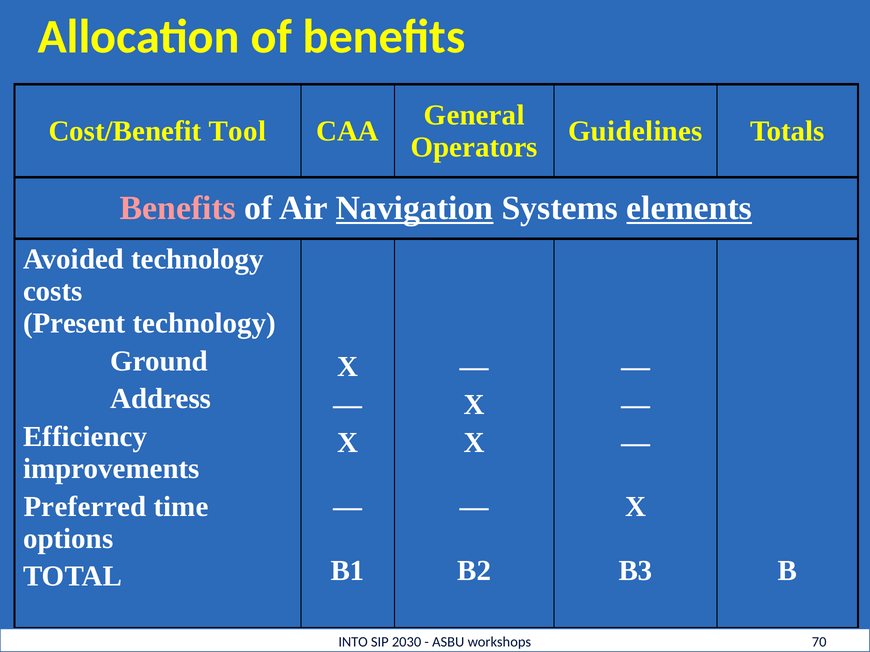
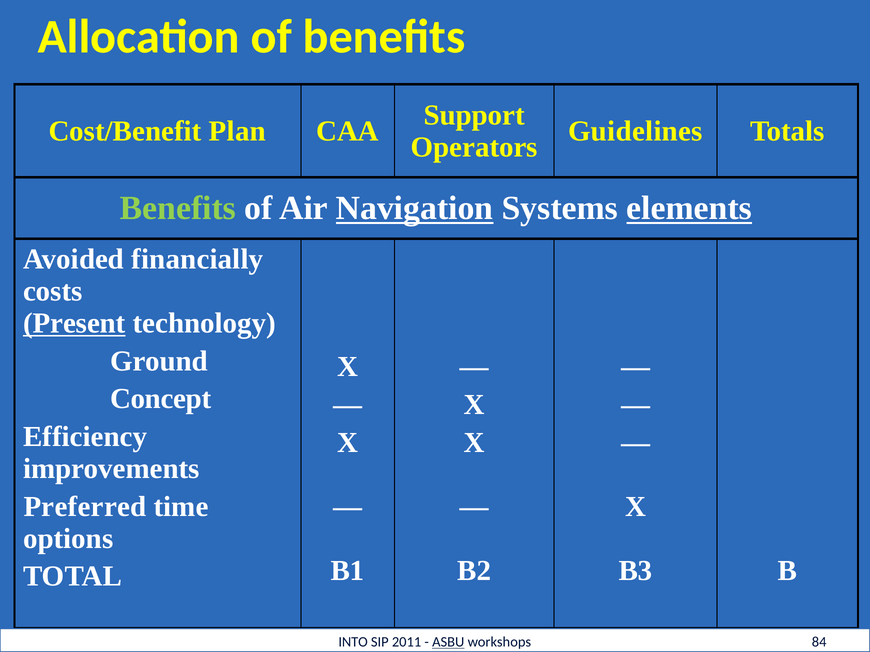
General: General -> Support
Tool: Tool -> Plan
Benefits at (178, 208) colour: pink -> light green
Avoided technology: technology -> financially
Present underline: none -> present
Address: Address -> Concept
2030: 2030 -> 2011
ASBU underline: none -> present
70: 70 -> 84
